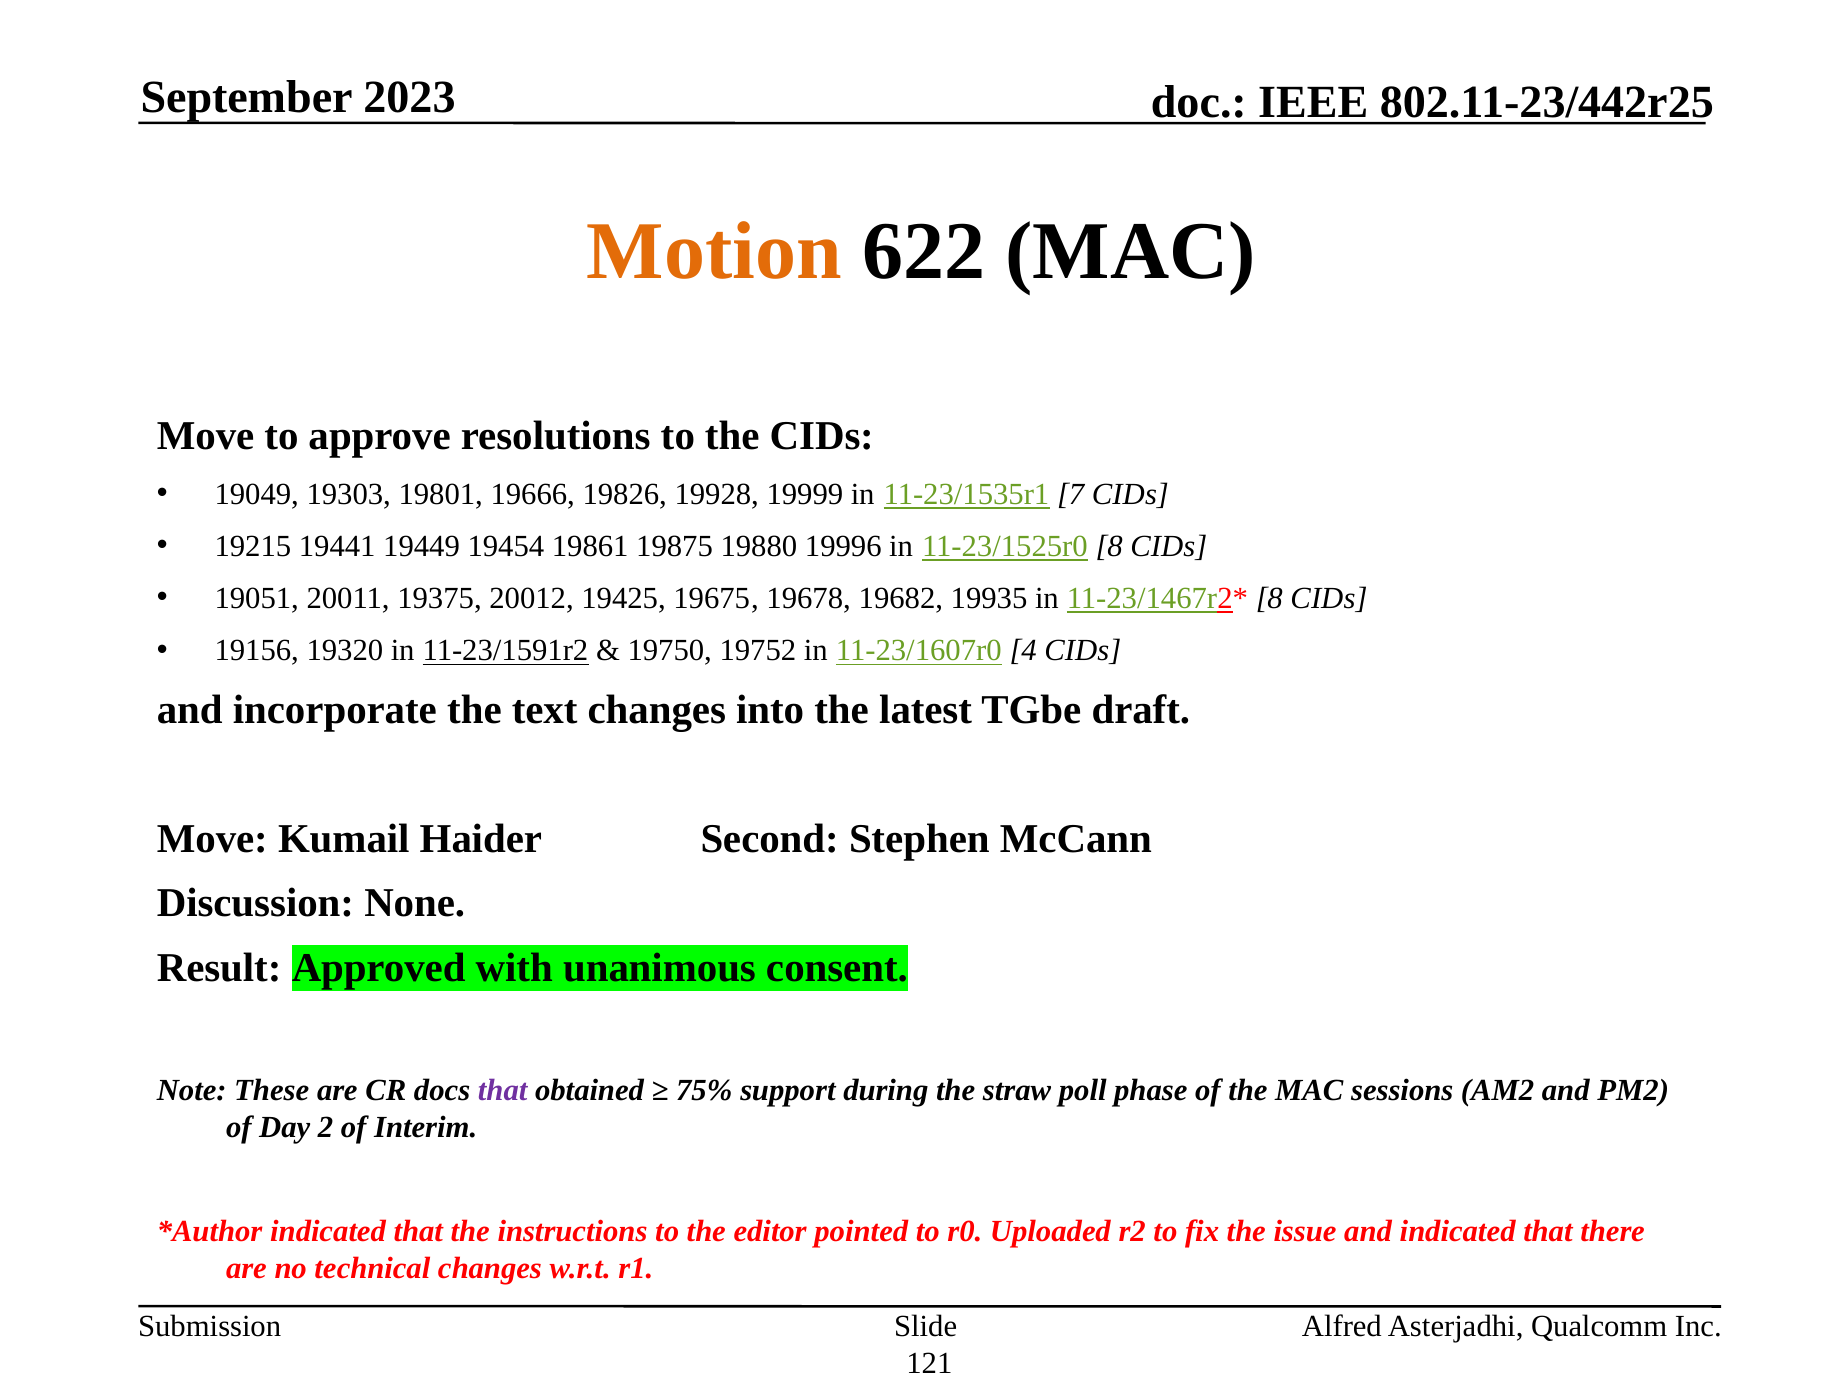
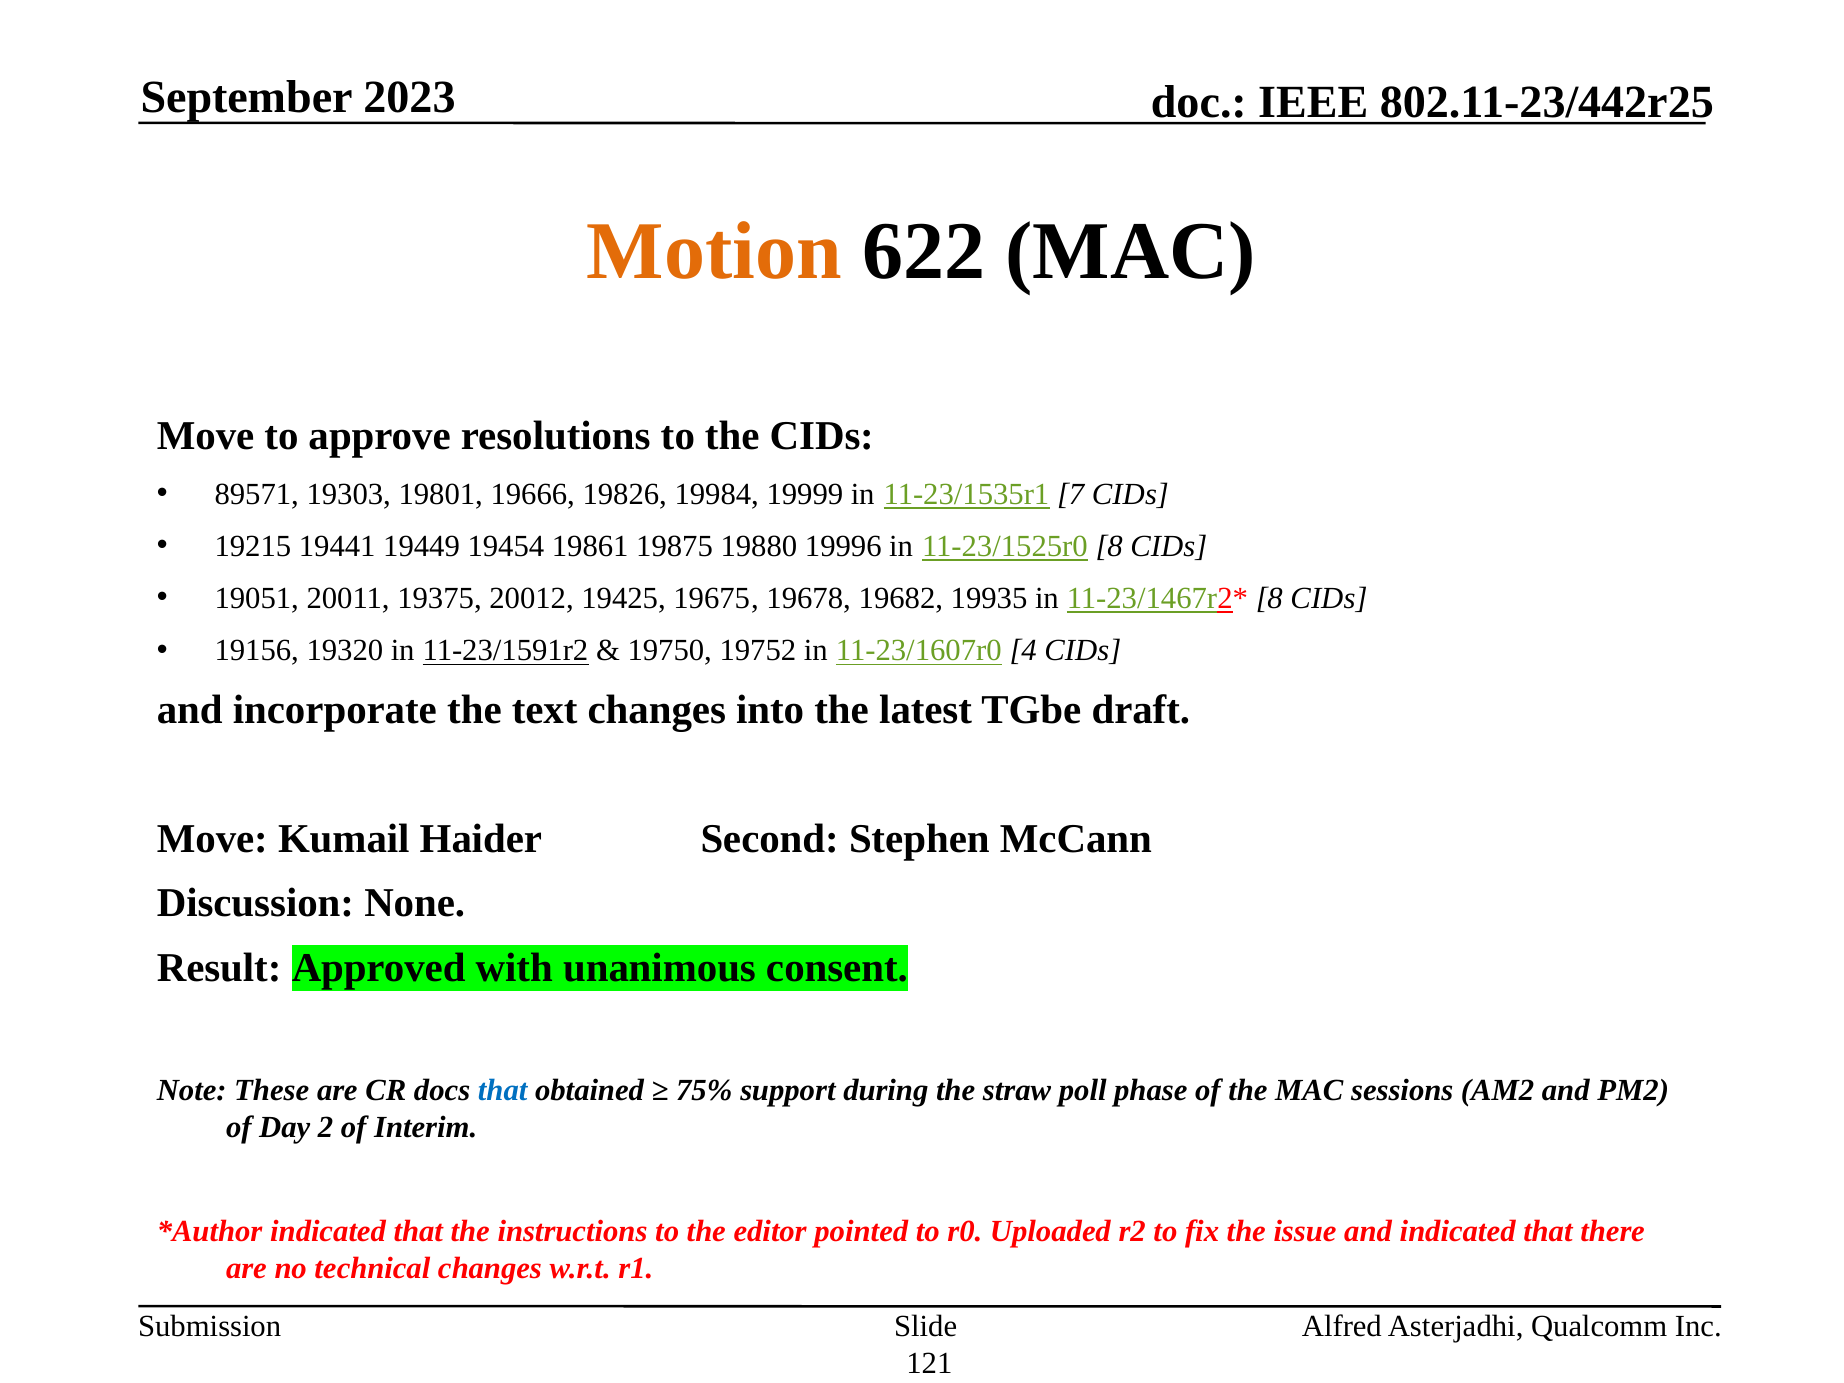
19049: 19049 -> 89571
19928: 19928 -> 19984
that at (503, 1090) colour: purple -> blue
